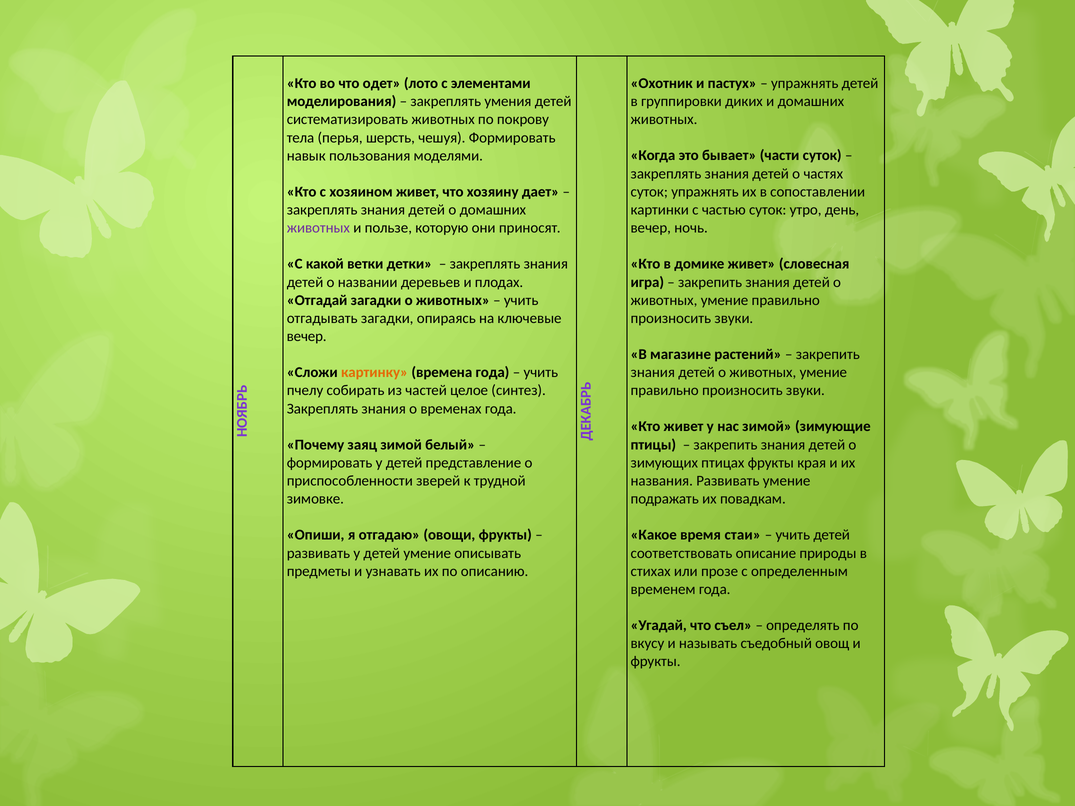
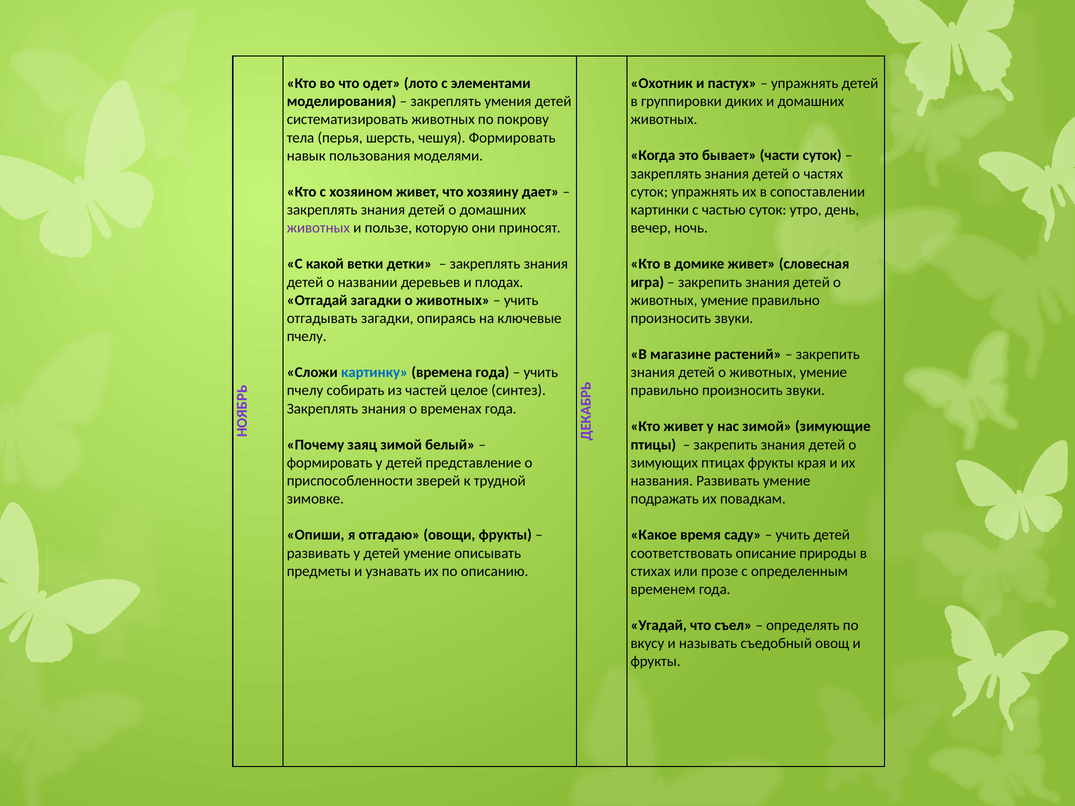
вечер at (307, 337): вечер -> пчелу
картинку colour: orange -> blue
стаи: стаи -> саду
